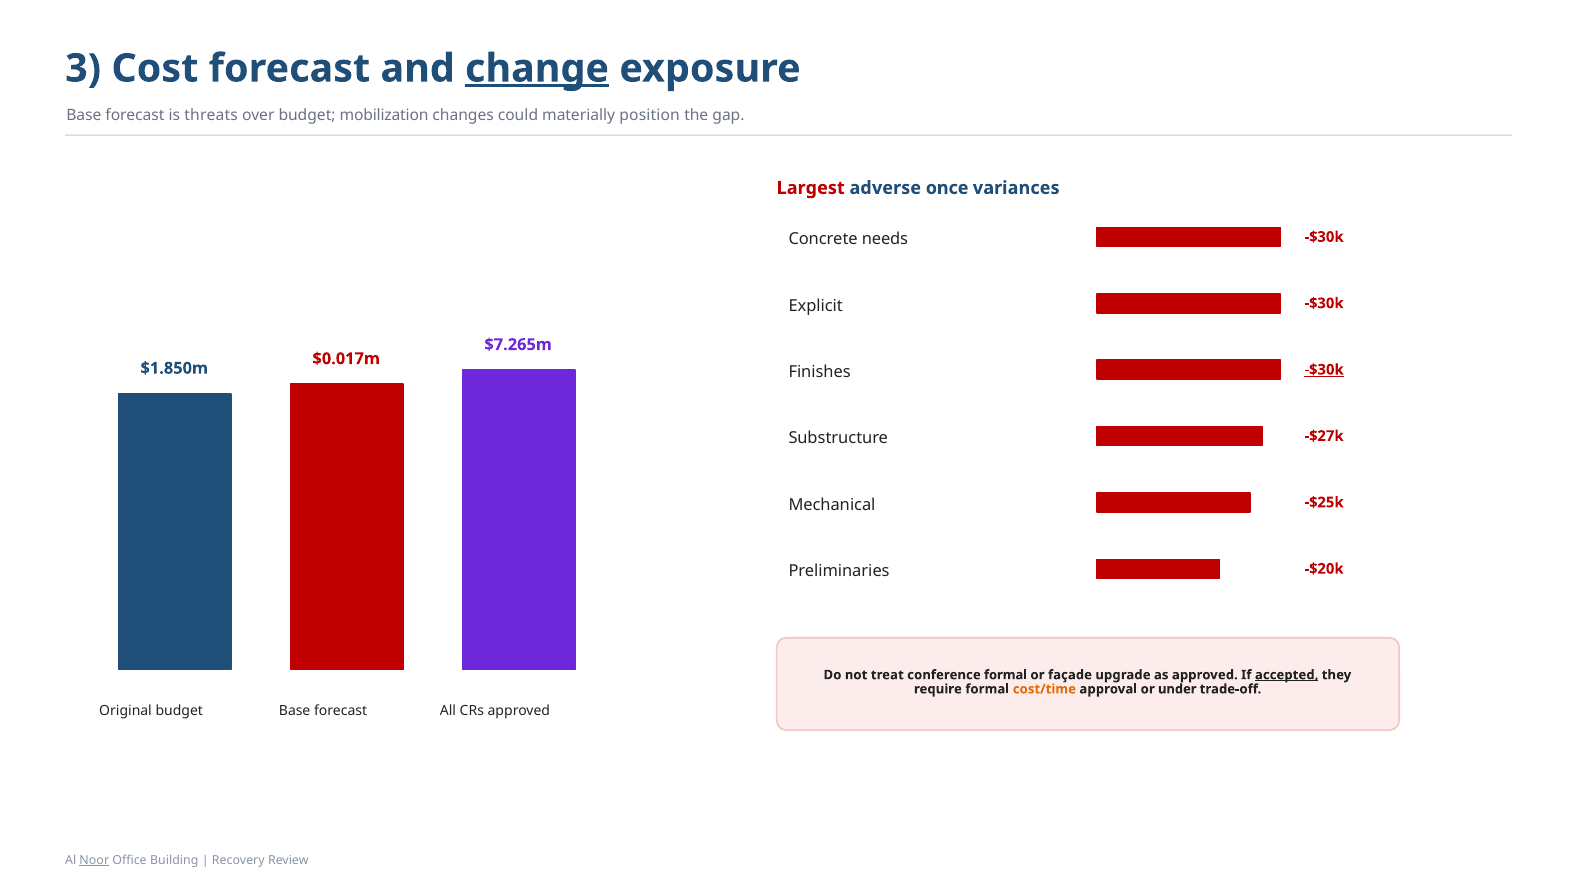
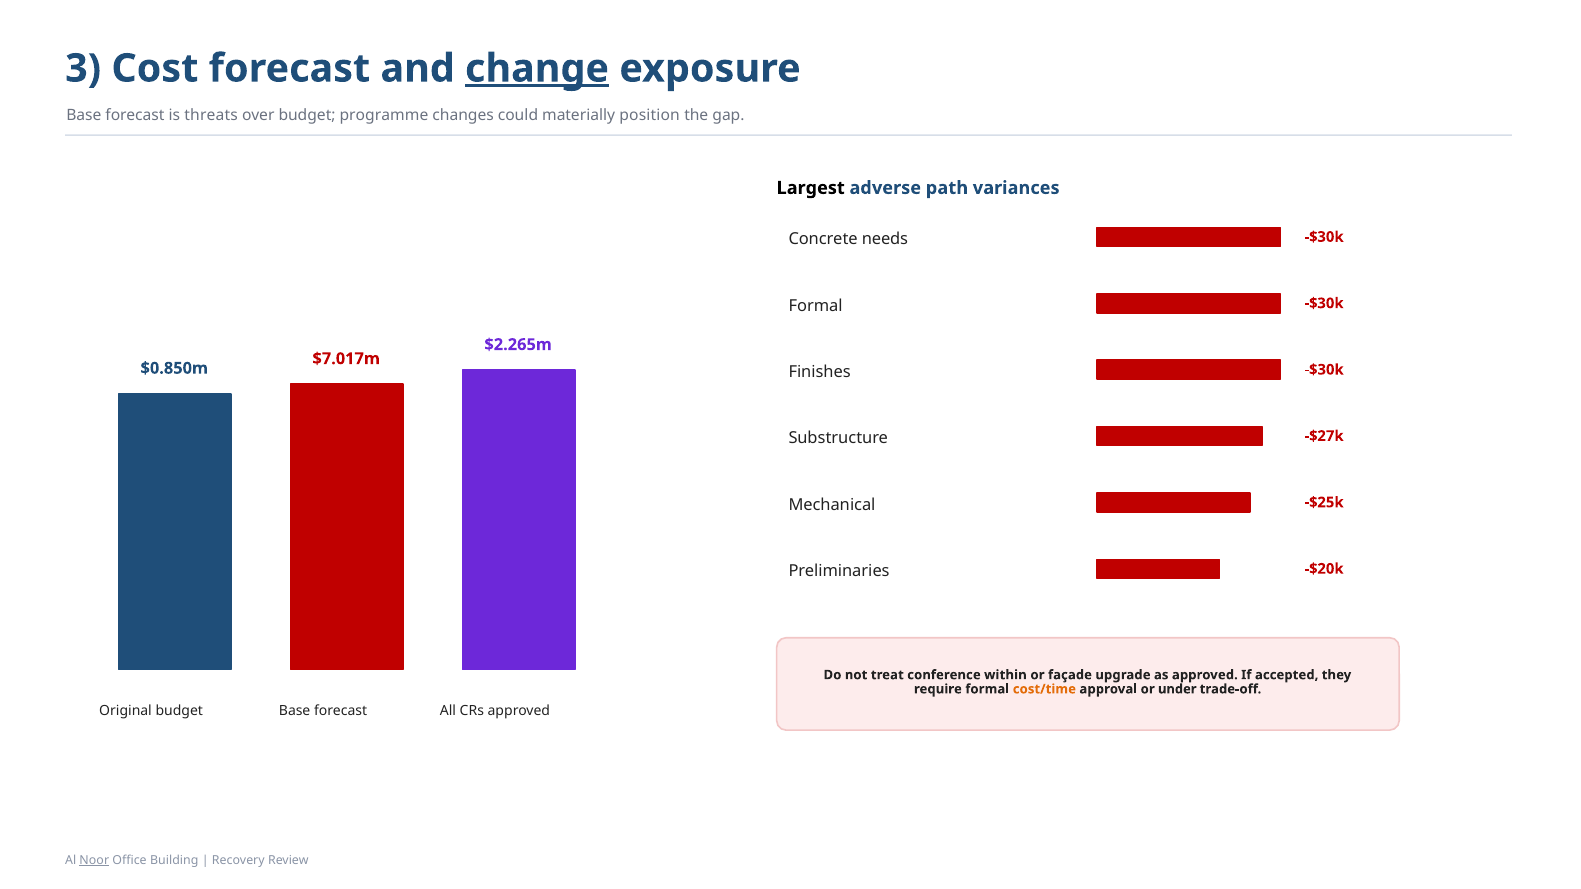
mobilization: mobilization -> programme
Largest colour: red -> black
once: once -> path
Explicit at (816, 306): Explicit -> Formal
$7.265m: $7.265m -> $2.265m
$0.017m: $0.017m -> $7.017m
$1.850m: $1.850m -> $0.850m
-$30k at (1324, 370) underline: present -> none
conference formal: formal -> within
accepted underline: present -> none
